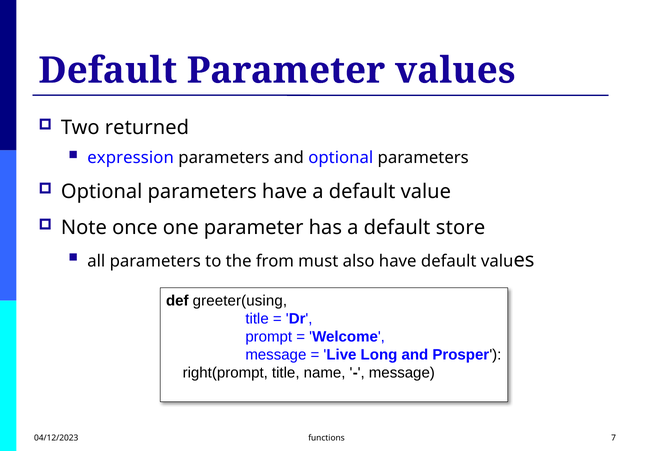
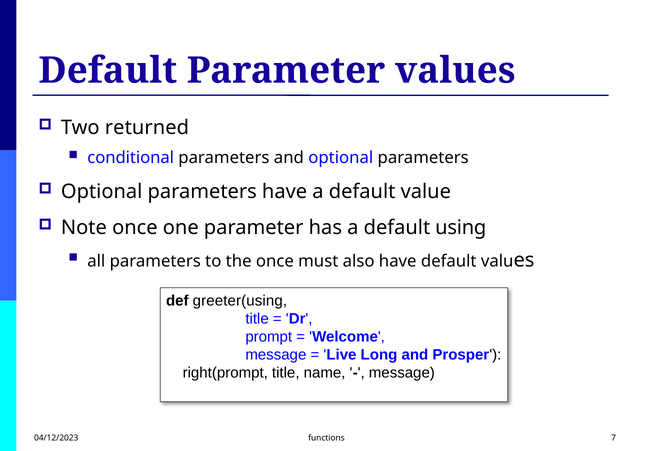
expression: expression -> conditional
store: store -> using
the from: from -> once
